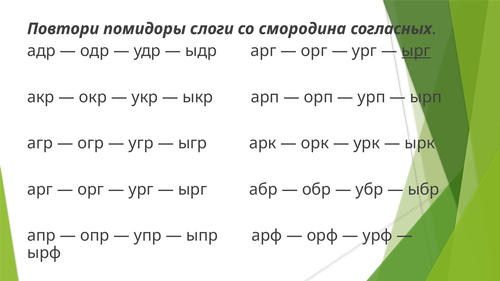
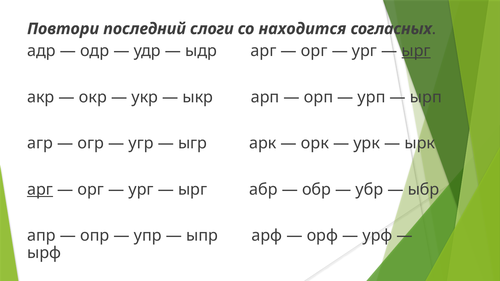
помидоры: помидоры -> последний
смородина: смородина -> находится
арг at (40, 190) underline: none -> present
